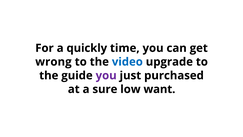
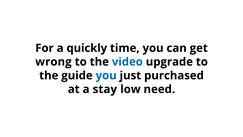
you at (106, 75) colour: purple -> blue
sure: sure -> stay
want: want -> need
